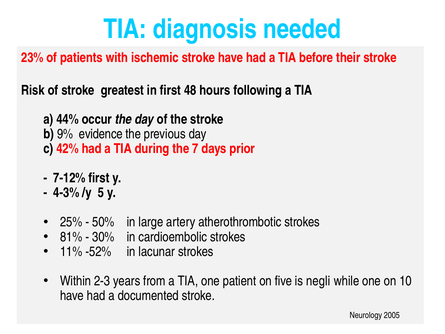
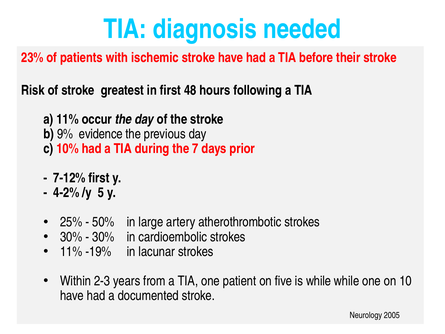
a 44%: 44% -> 11%
42%: 42% -> 10%
4-3%: 4-3% -> 4-2%
81% at (71, 237): 81% -> 30%
-52%: -52% -> -19%
is negli: negli -> while
